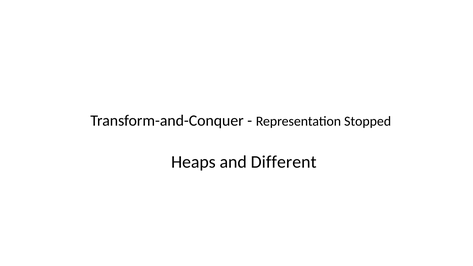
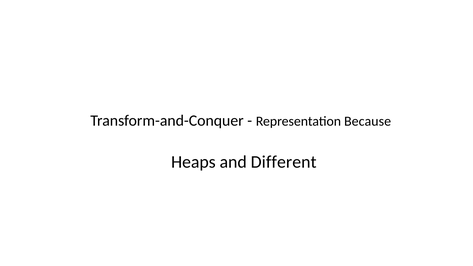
Stopped: Stopped -> Because
